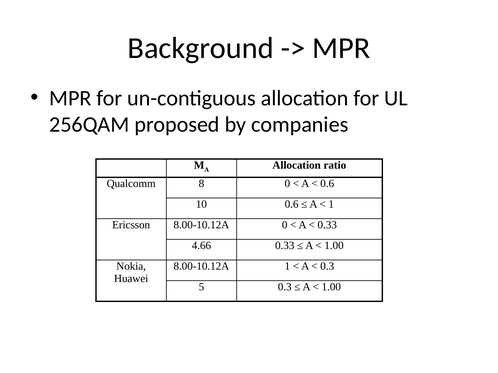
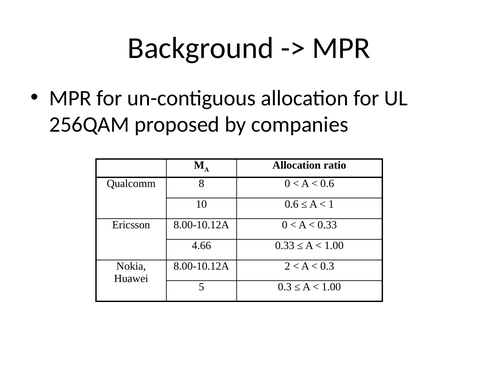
8.00-10.12A 1: 1 -> 2
